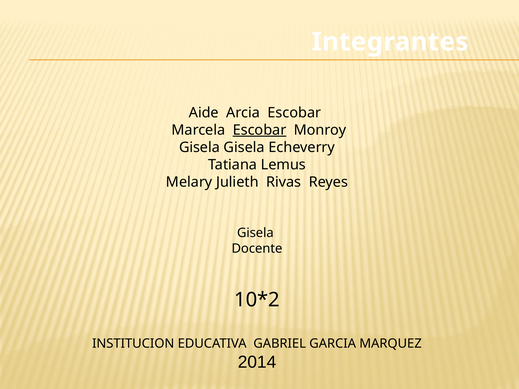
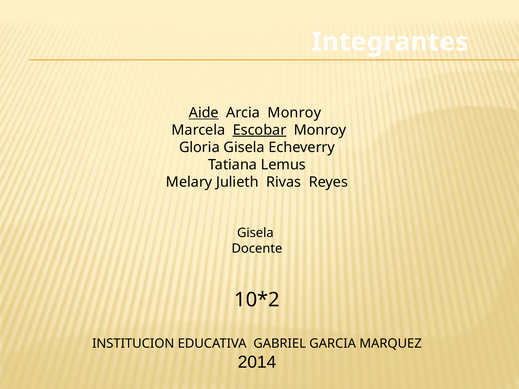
Aide underline: none -> present
Arcia Escobar: Escobar -> Monroy
Gisela at (199, 147): Gisela -> Gloria
